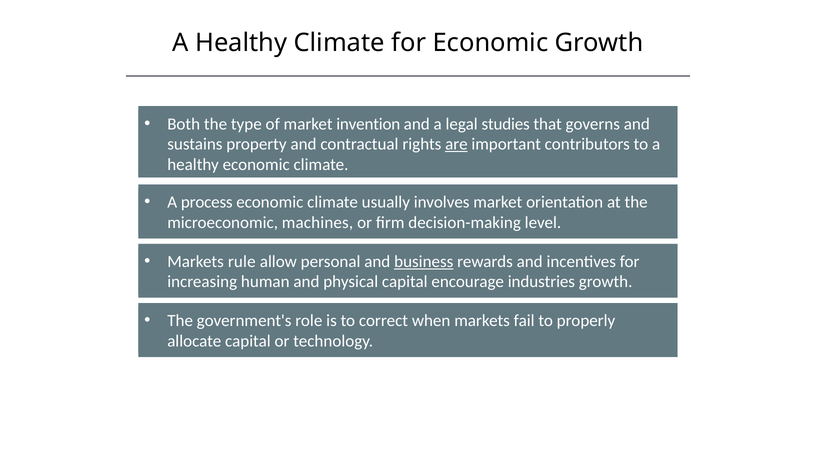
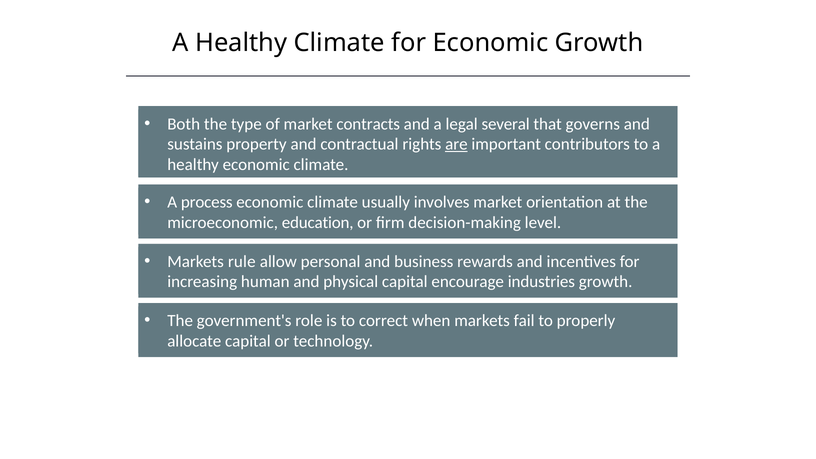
invention: invention -> contracts
studies: studies -> several
machines: machines -> education
business underline: present -> none
